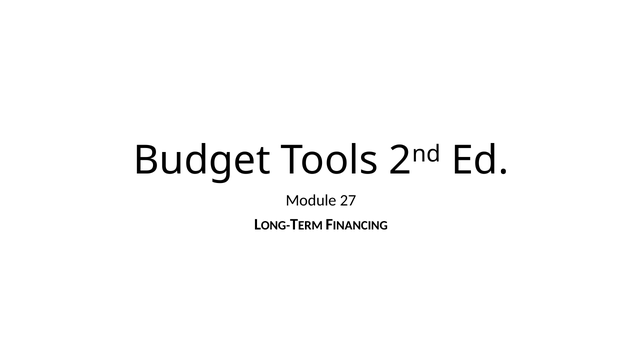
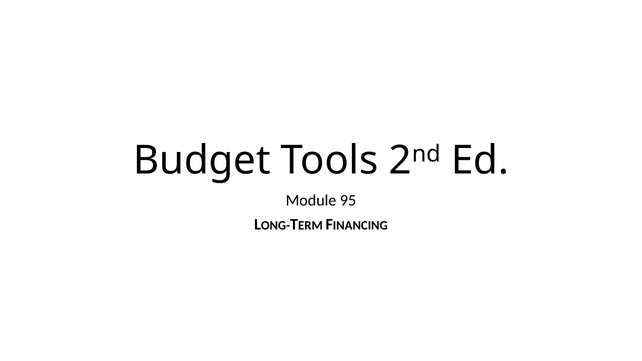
27: 27 -> 95
